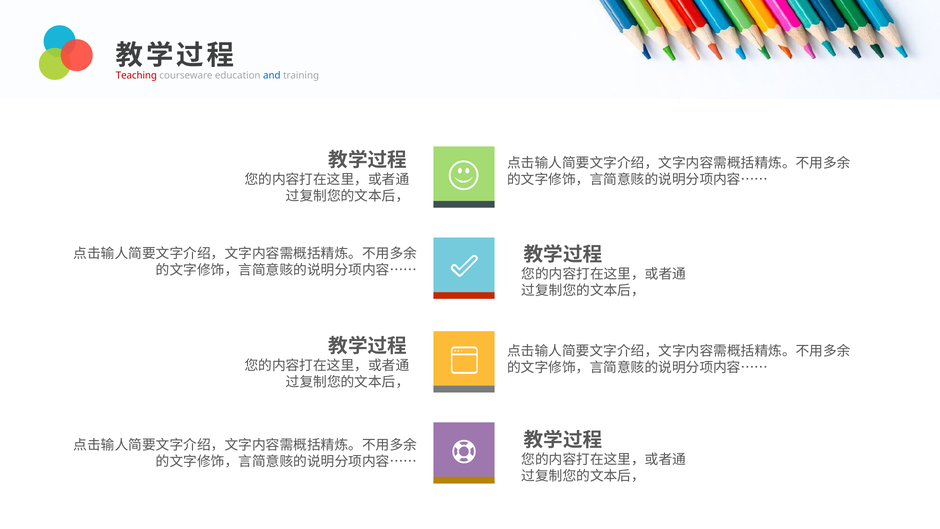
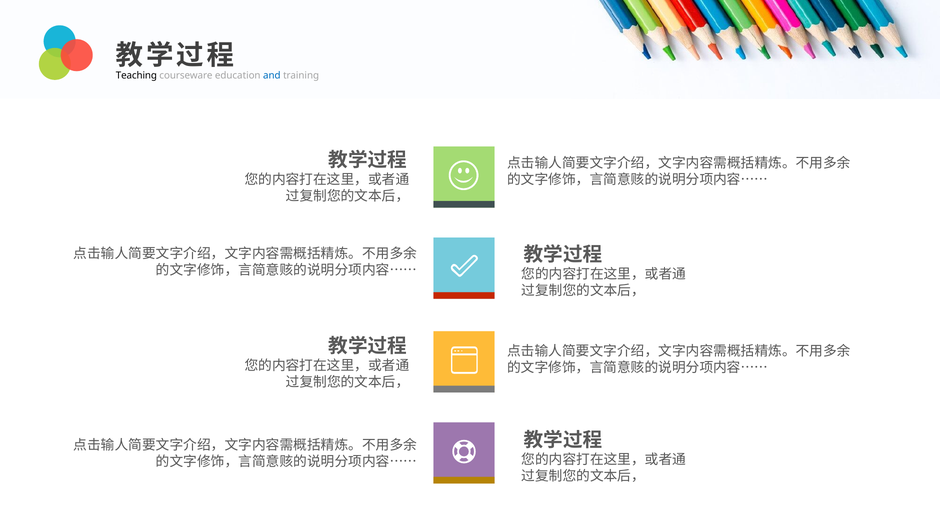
Teaching colour: red -> black
